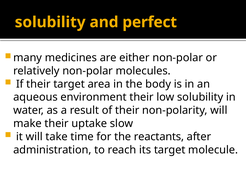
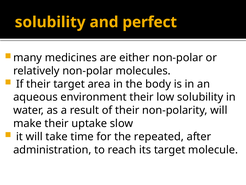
reactants: reactants -> repeated
